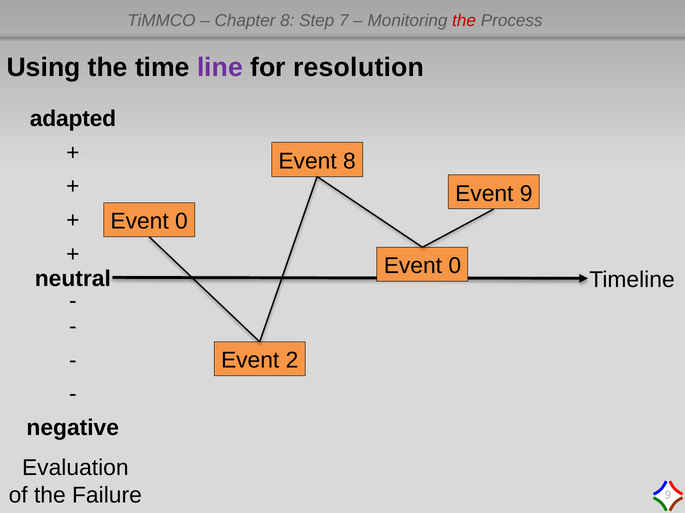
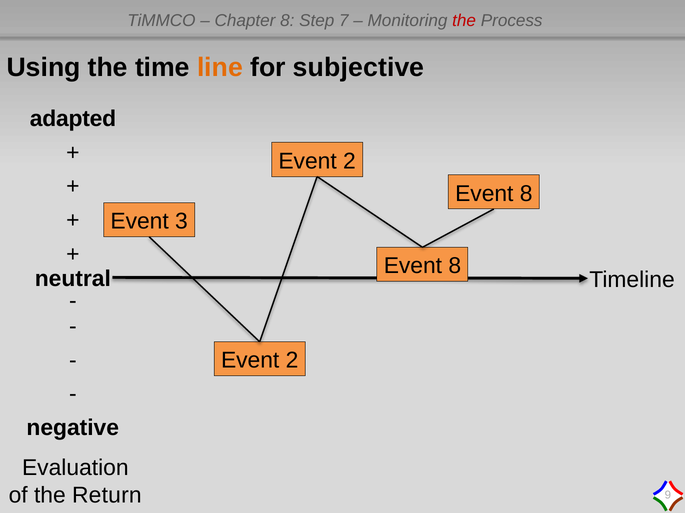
line colour: purple -> orange
resolution: resolution -> subjective
8 at (349, 161): 8 -> 2
9 at (526, 194): 9 -> 8
0 at (181, 222): 0 -> 3
0 at (455, 266): 0 -> 8
Failure: Failure -> Return
